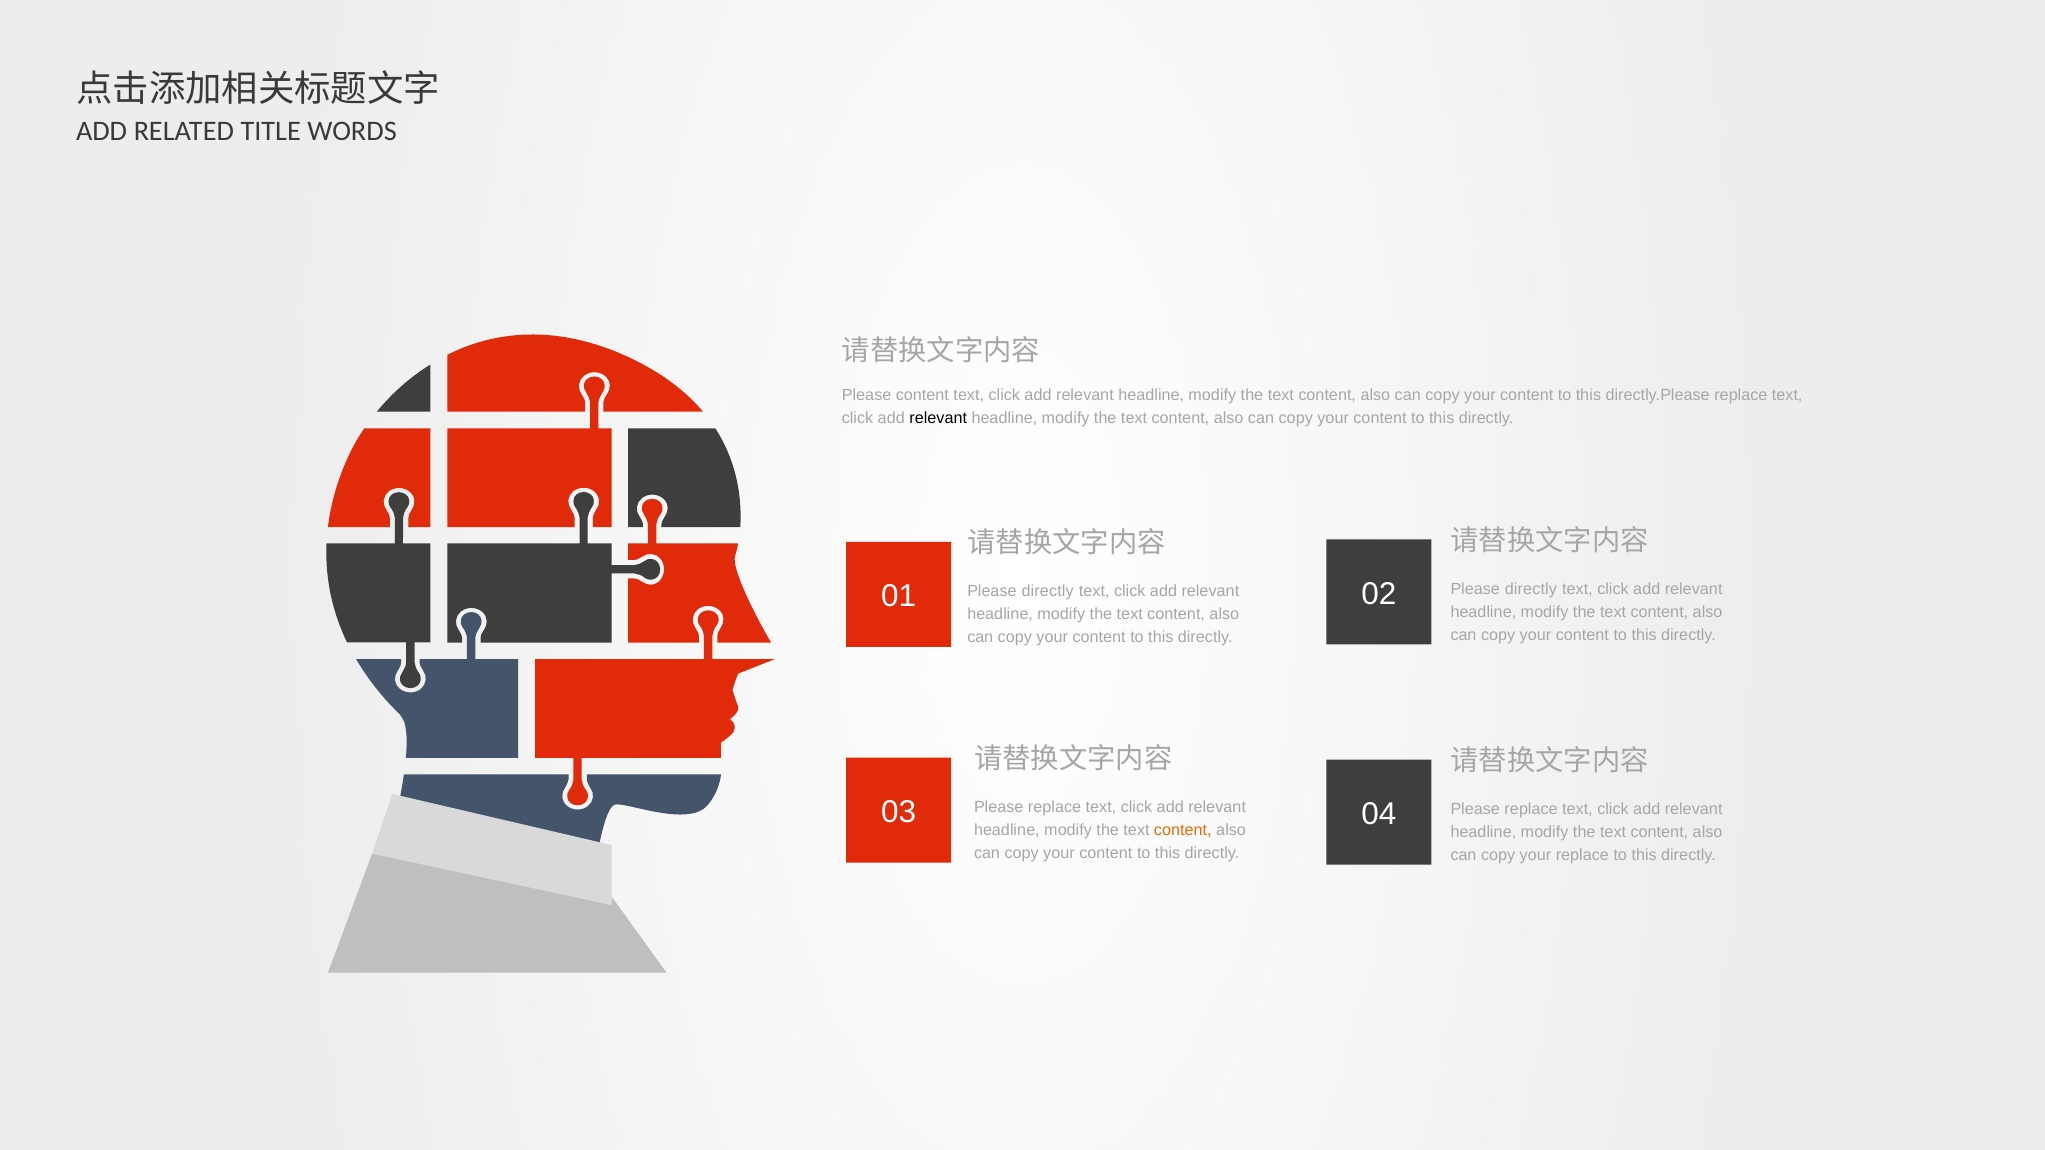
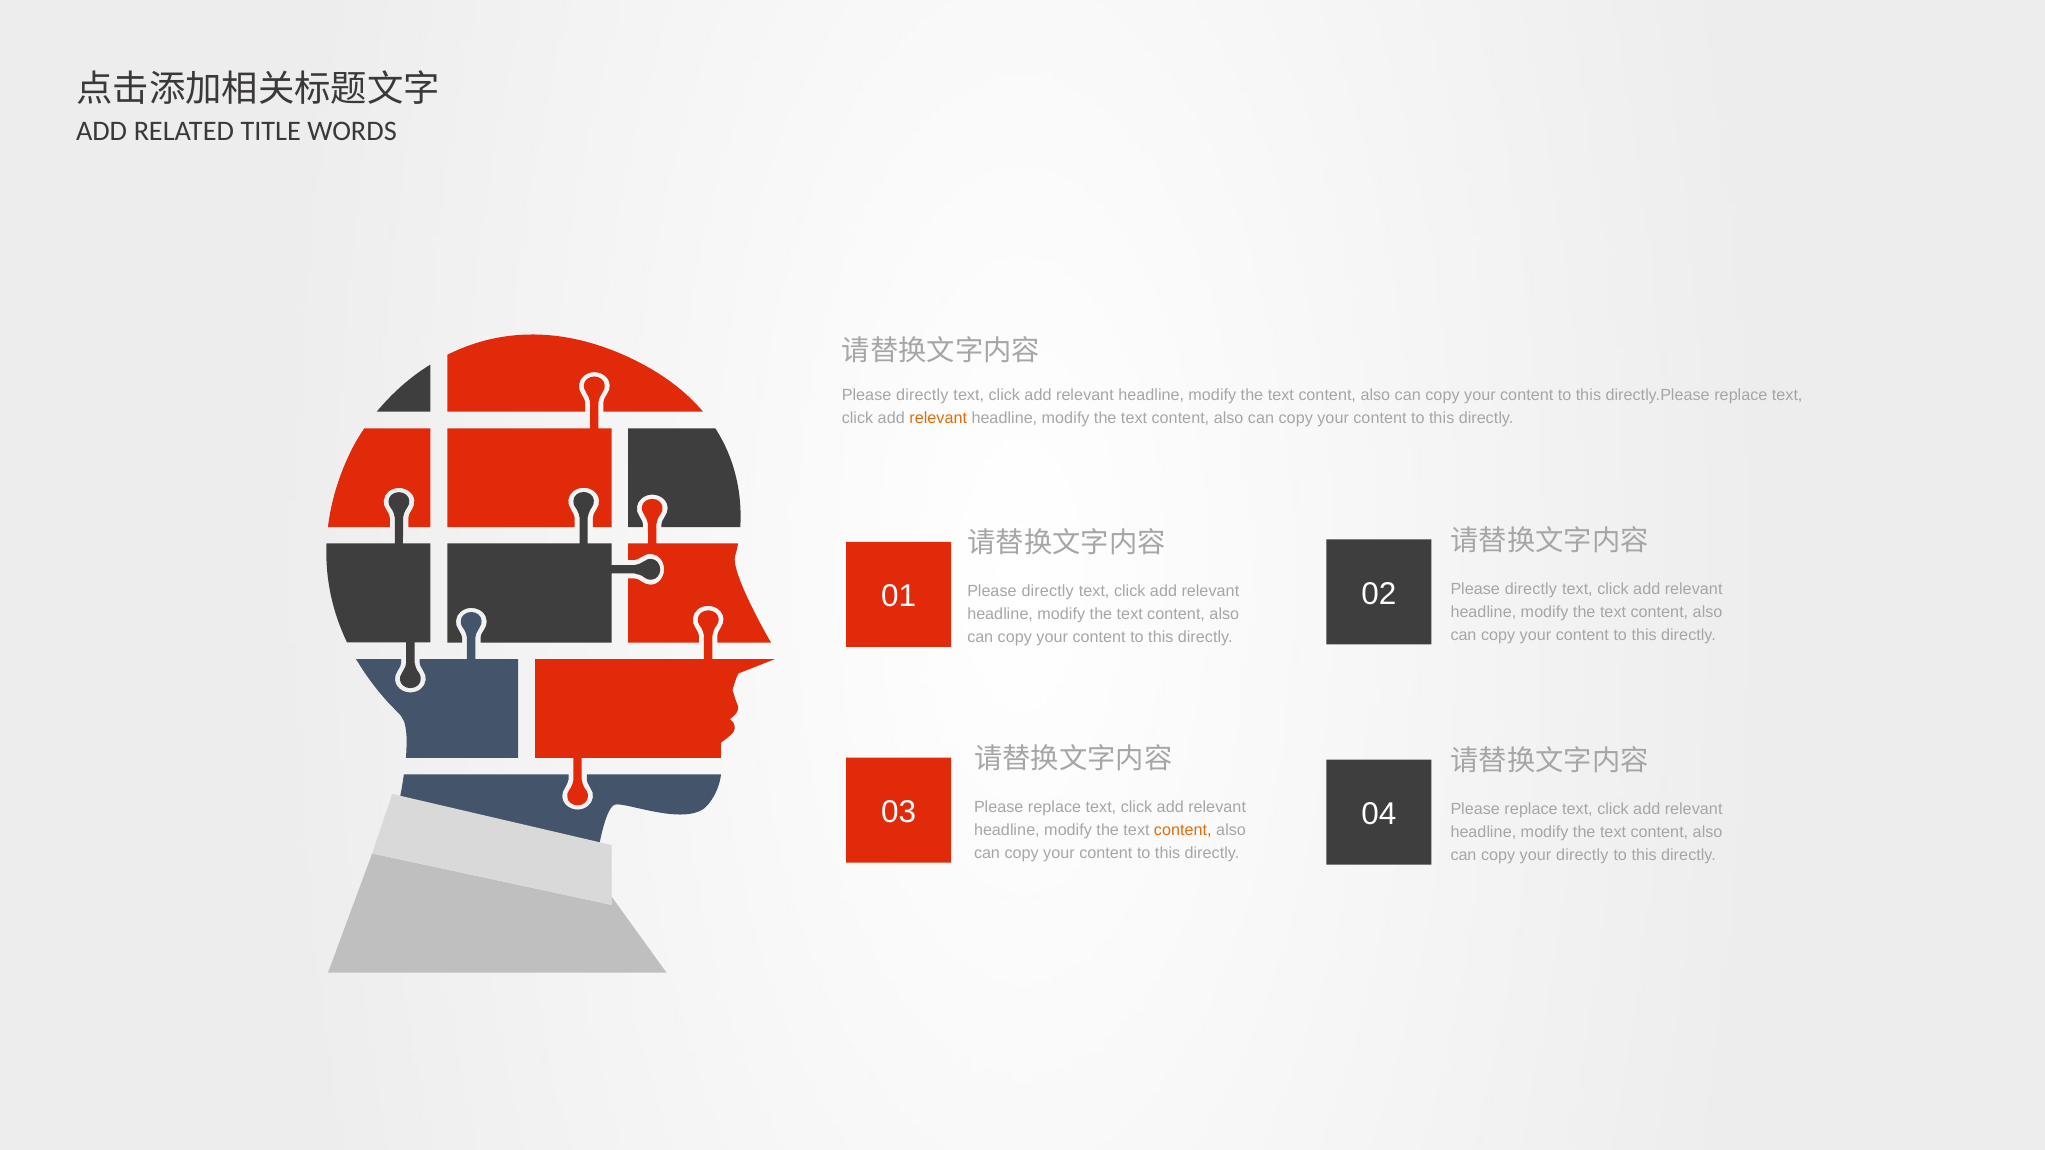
content at (922, 395): content -> directly
relevant at (938, 419) colour: black -> orange
your replace: replace -> directly
